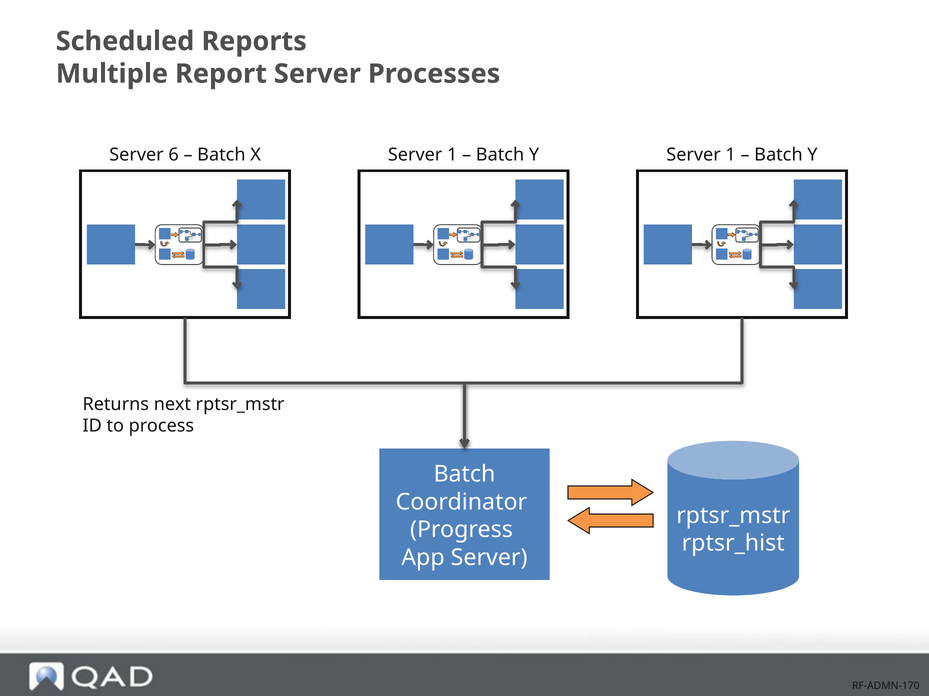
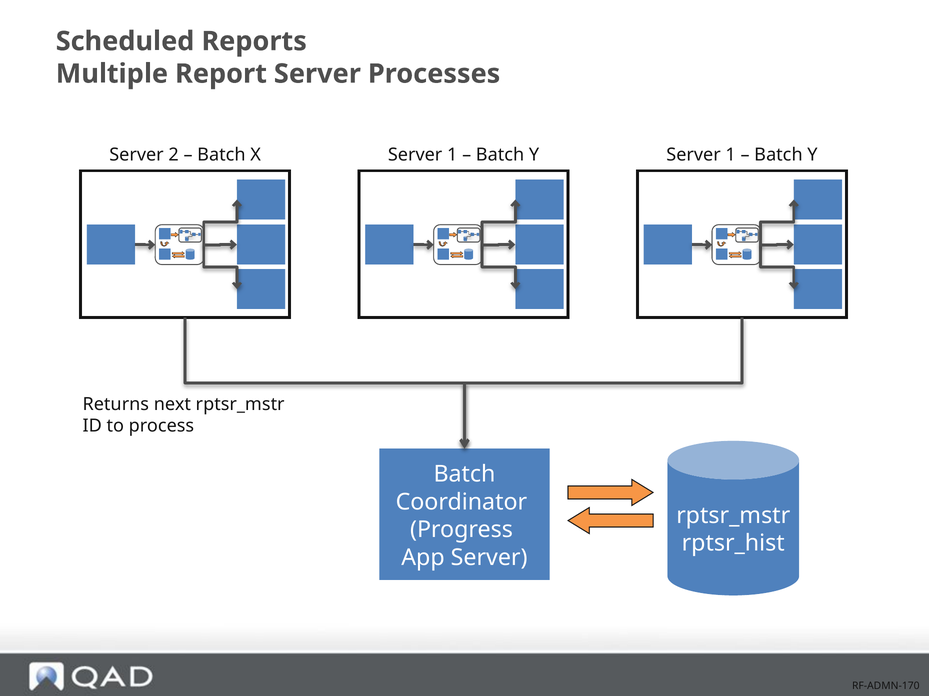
6: 6 -> 2
